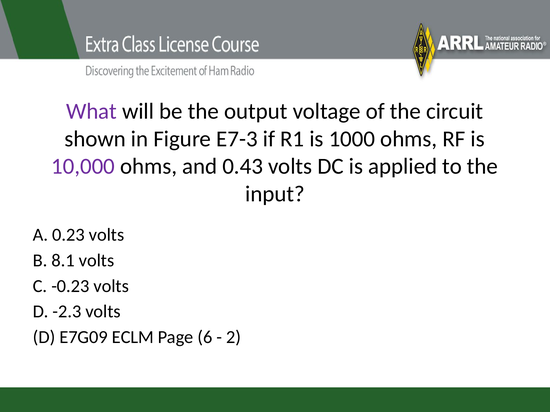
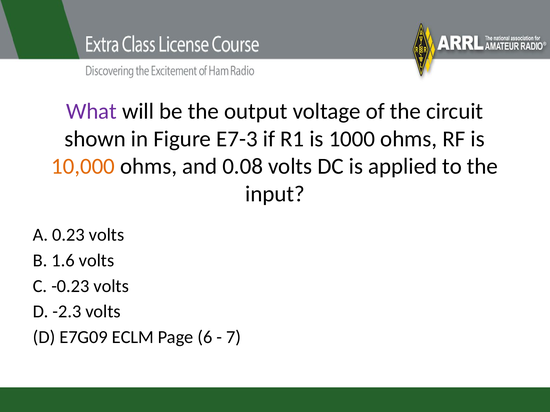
10,000 colour: purple -> orange
0.43: 0.43 -> 0.08
8.1: 8.1 -> 1.6
2: 2 -> 7
